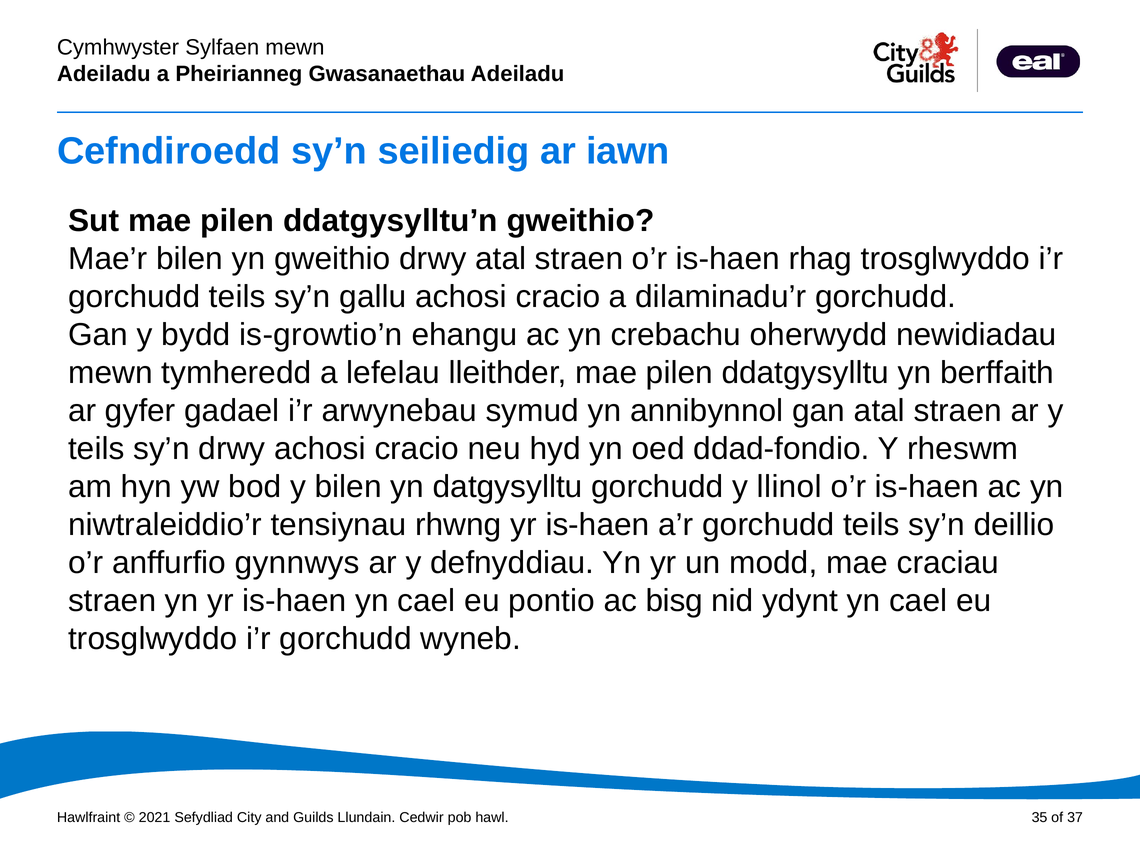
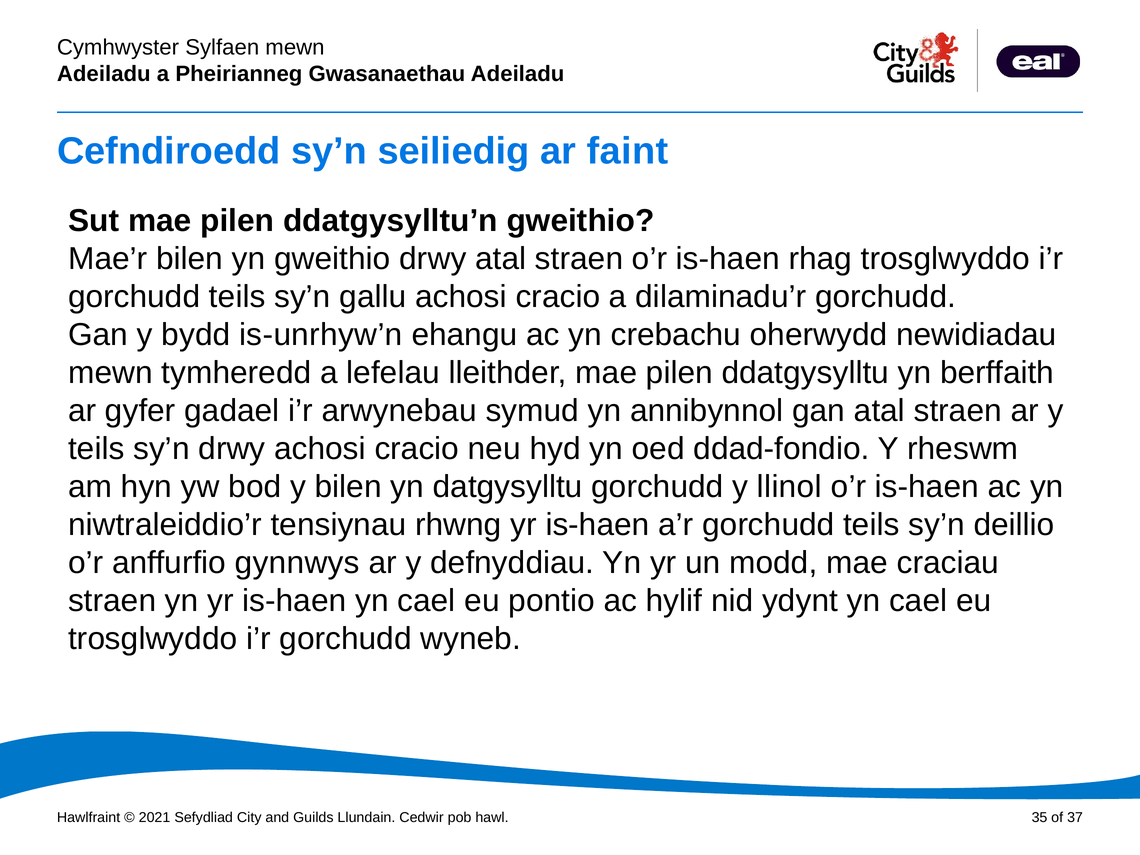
iawn: iawn -> faint
is-growtio’n: is-growtio’n -> is-unrhyw’n
bisg: bisg -> hylif
